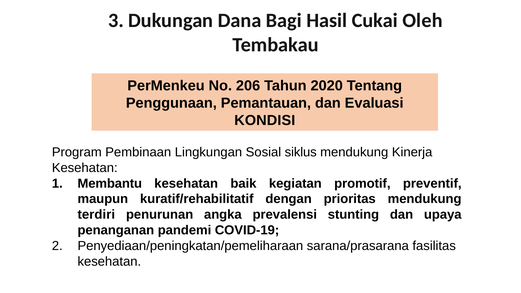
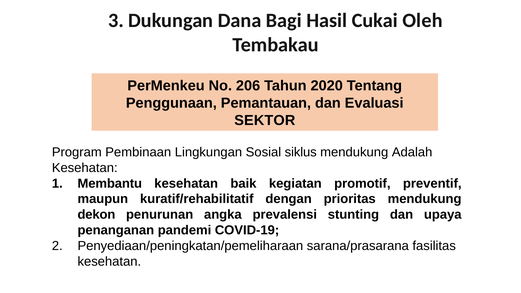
KONDISI: KONDISI -> SEKTOR
Kinerja: Kinerja -> Adalah
terdiri: terdiri -> dekon
